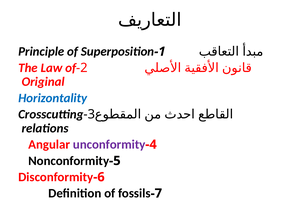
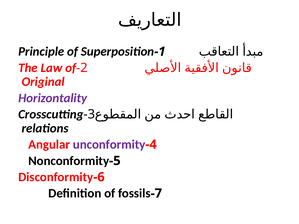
Horizontality colour: blue -> purple
